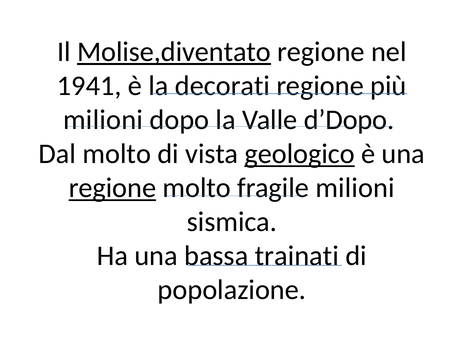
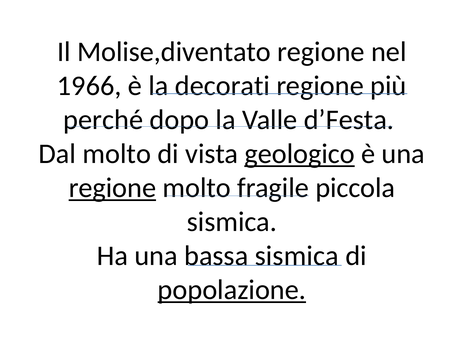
Molise,diventato underline: present -> none
1941: 1941 -> 1966
milioni at (103, 120): milioni -> perché
d’Dopo: d’Dopo -> d’Festa
fragile milioni: milioni -> piccola
bassa trainati: trainati -> sismica
popolazione underline: none -> present
